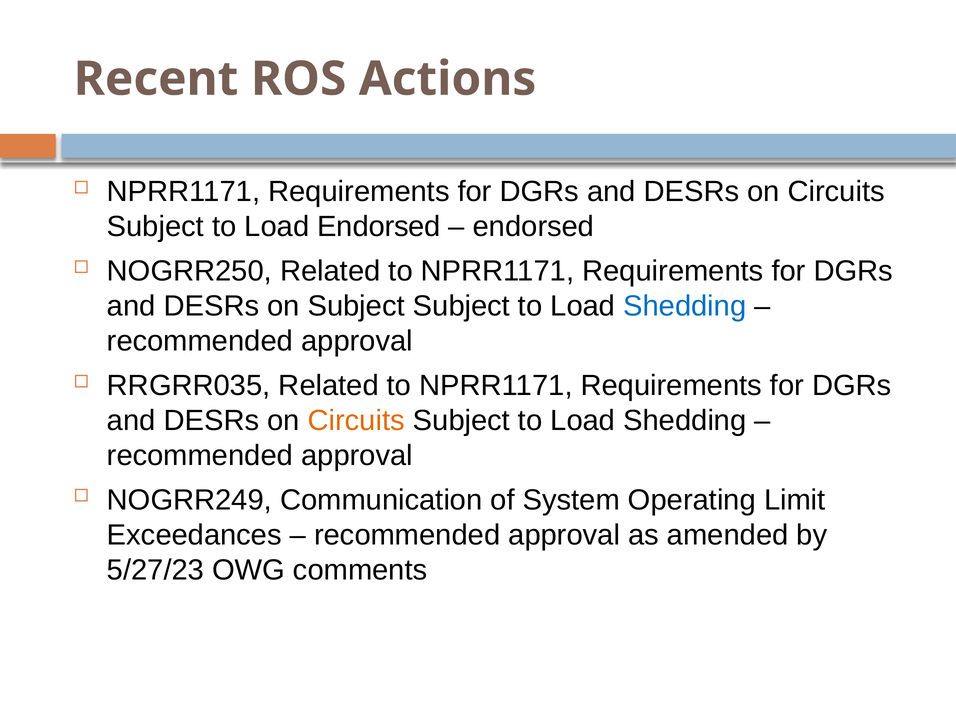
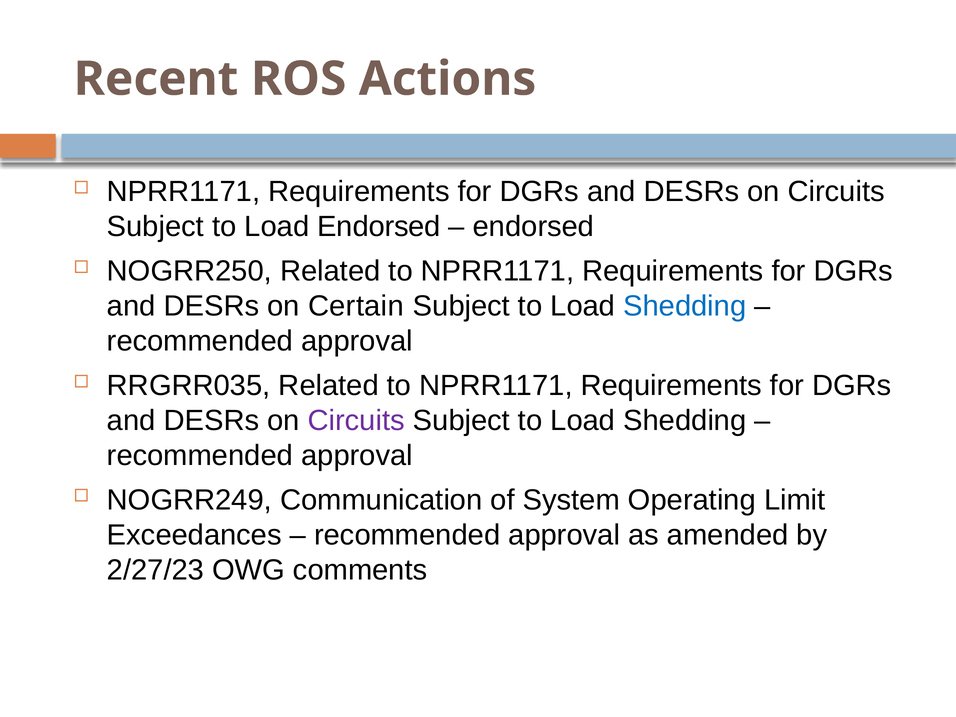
on Subject: Subject -> Certain
Circuits at (356, 420) colour: orange -> purple
5/27/23: 5/27/23 -> 2/27/23
